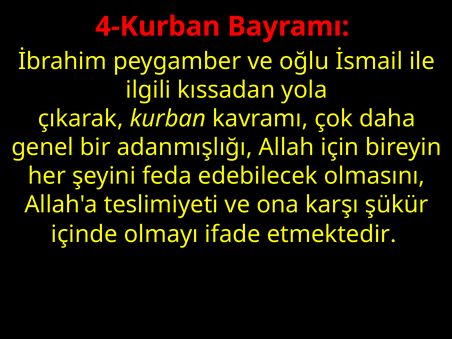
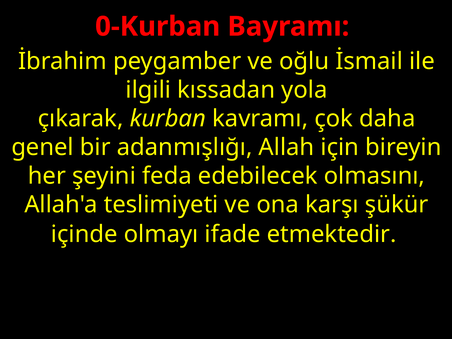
4-Kurban: 4-Kurban -> 0-Kurban
